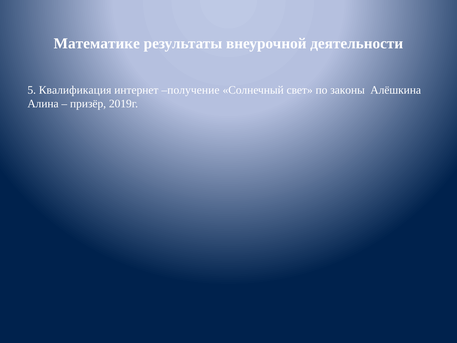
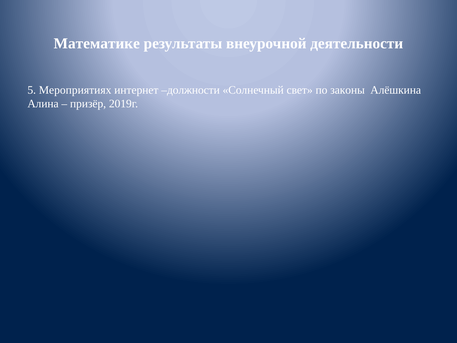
Квалификация: Квалификация -> Мероприятиях
получение: получение -> должности
